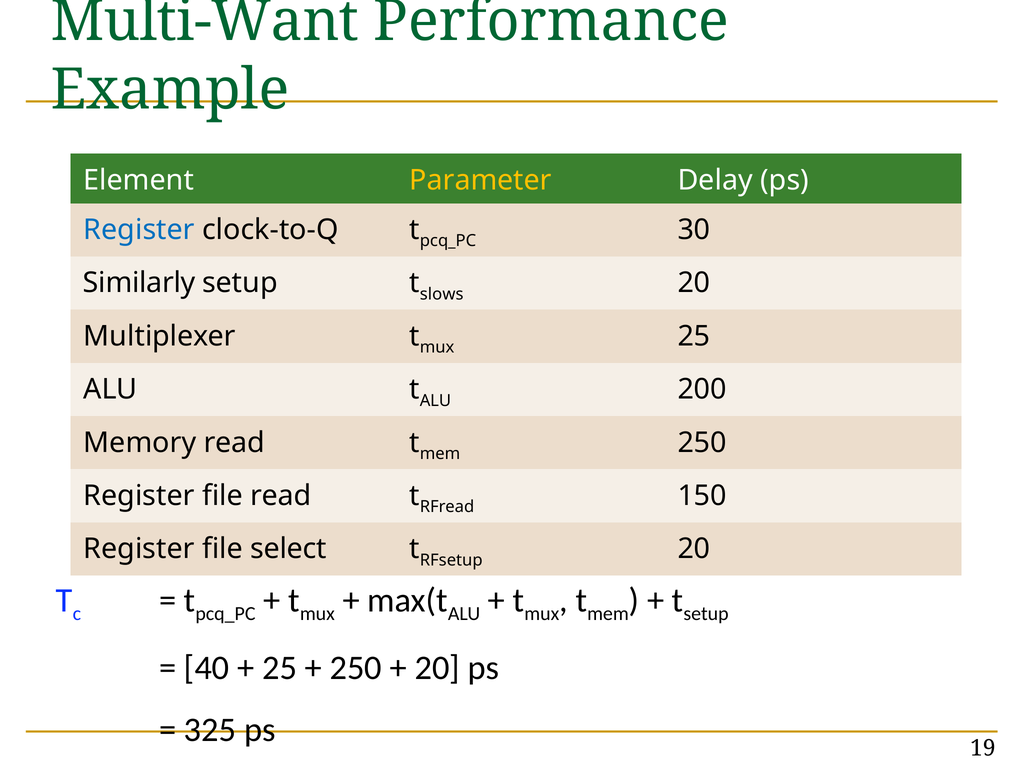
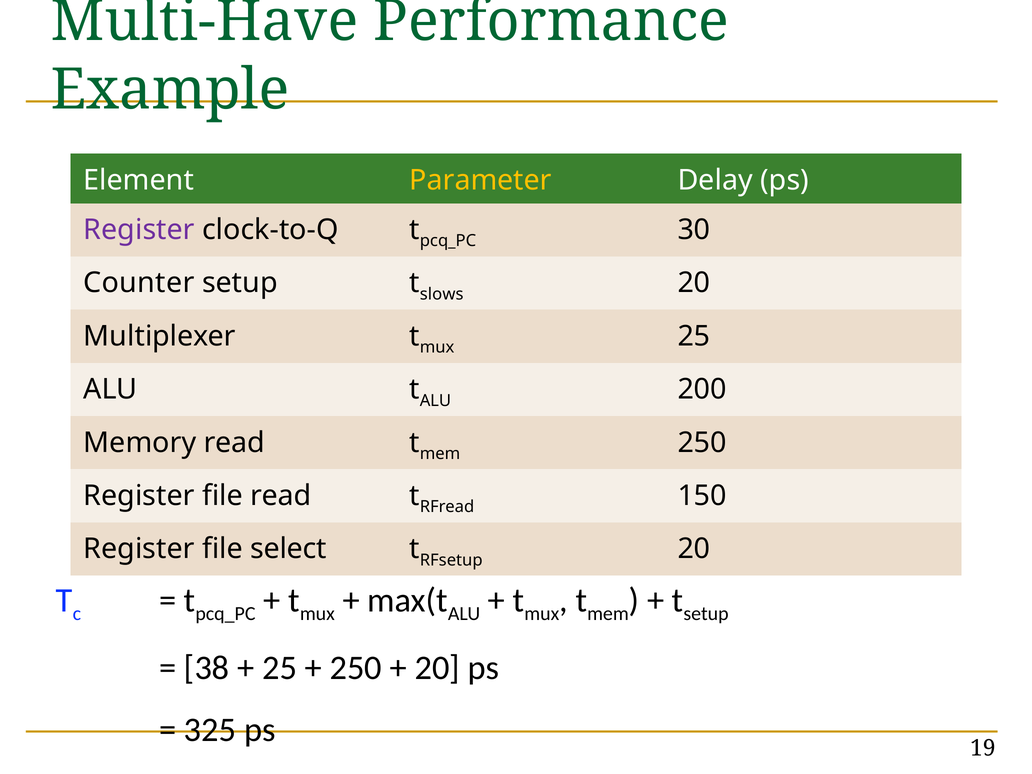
Multi-Want: Multi-Want -> Multi-Have
Register at (139, 230) colour: blue -> purple
Similarly: Similarly -> Counter
40: 40 -> 38
